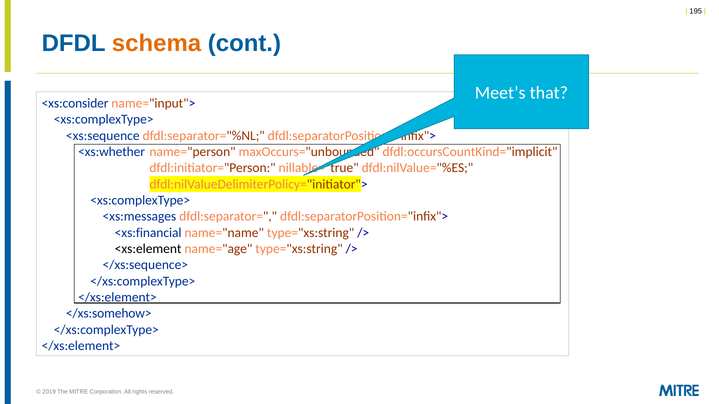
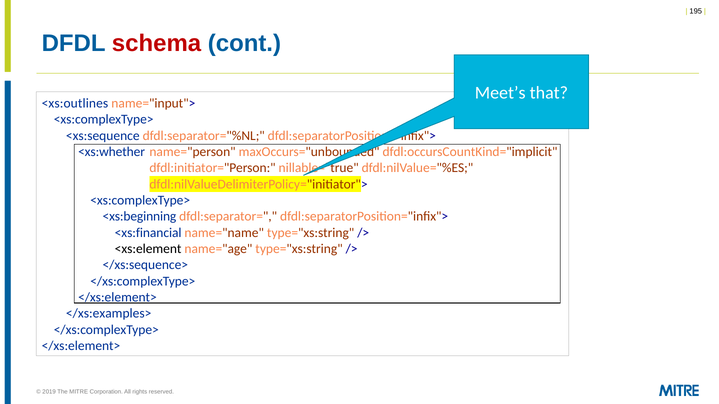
schema colour: orange -> red
<xs:consider: <xs:consider -> <xs:outlines
<xs:messages: <xs:messages -> <xs:beginning
</xs:somehow>: </xs:somehow> -> </xs:examples>
